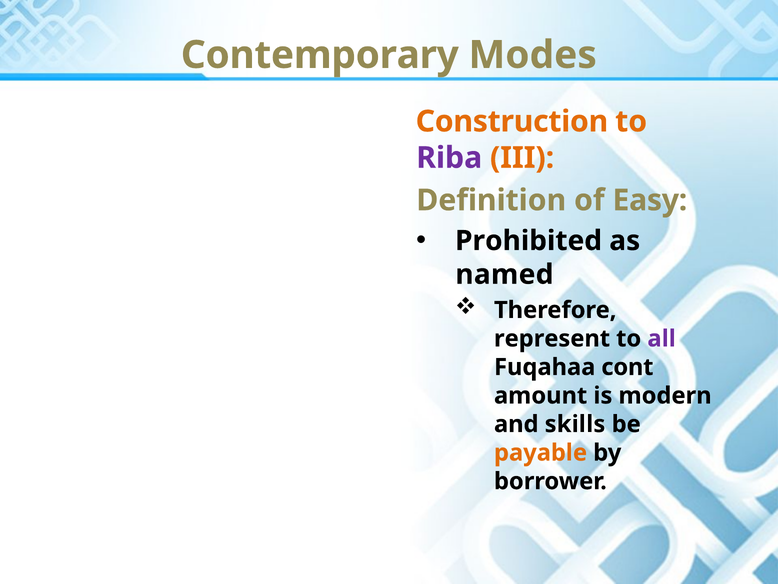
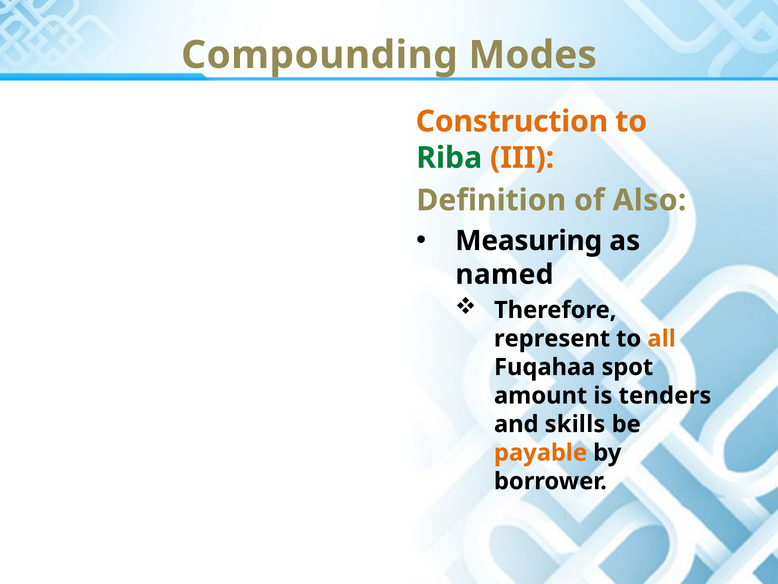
Contemporary: Contemporary -> Compounding
Riba colour: purple -> green
Easy: Easy -> Also
Prohibited: Prohibited -> Measuring
all colour: purple -> orange
cont: cont -> spot
modern: modern -> tenders
